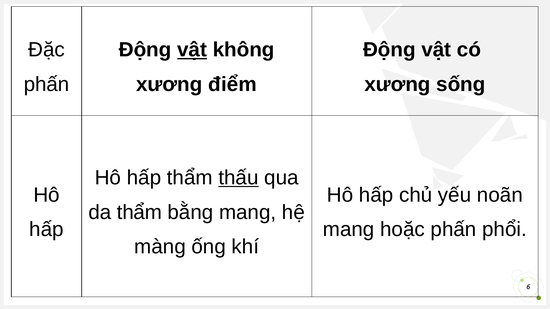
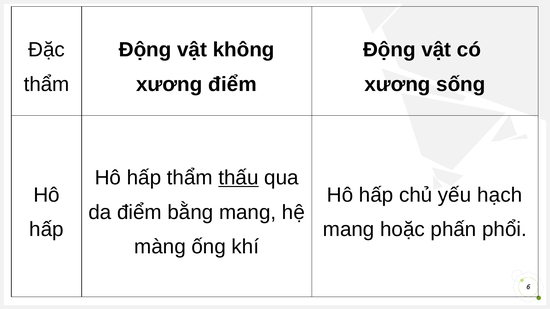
vật at (192, 50) underline: present -> none
phấn at (47, 84): phấn -> thẩm
noãn: noãn -> hạch
da thẩm: thẩm -> điểm
